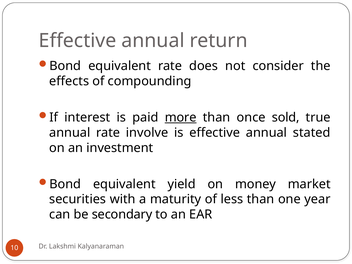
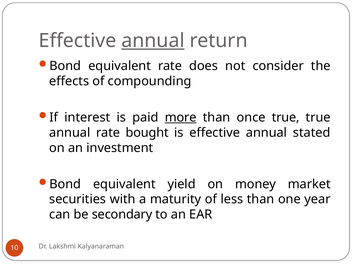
annual at (153, 41) underline: none -> present
once sold: sold -> true
involve: involve -> bought
